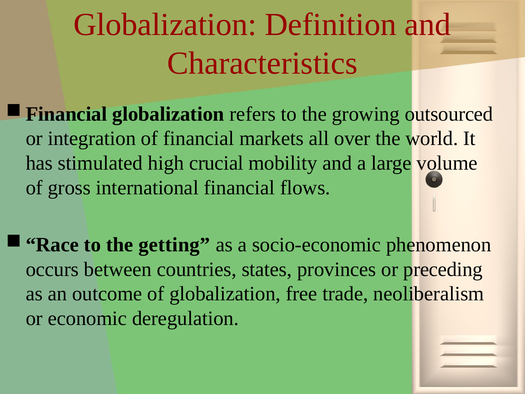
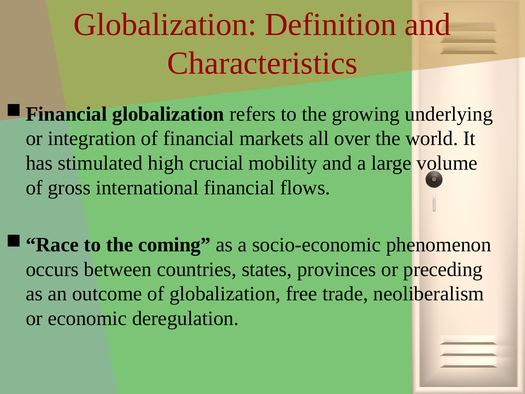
outsourced: outsourced -> underlying
getting: getting -> coming
